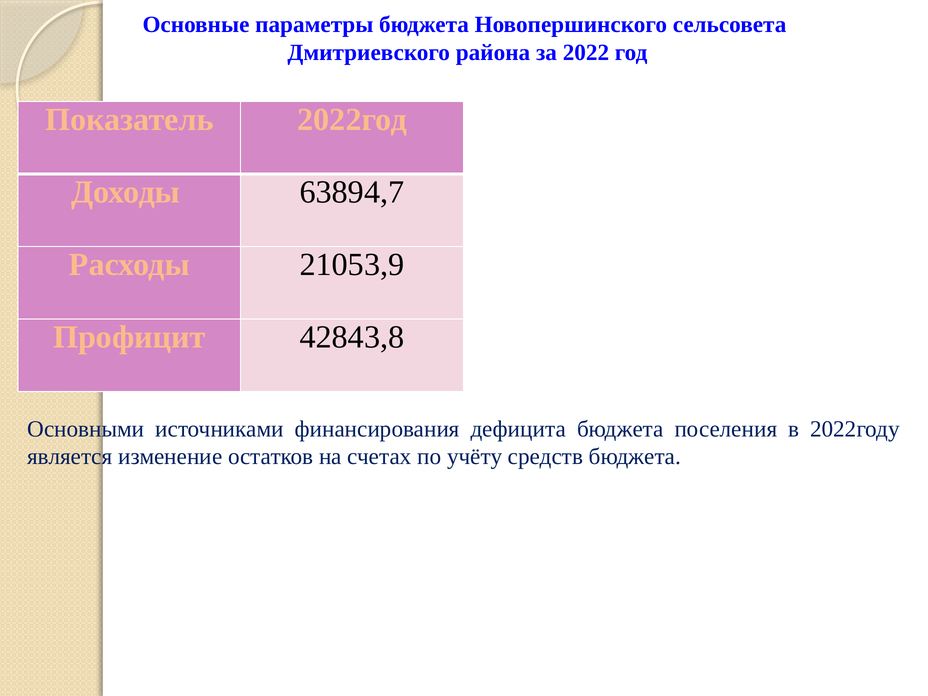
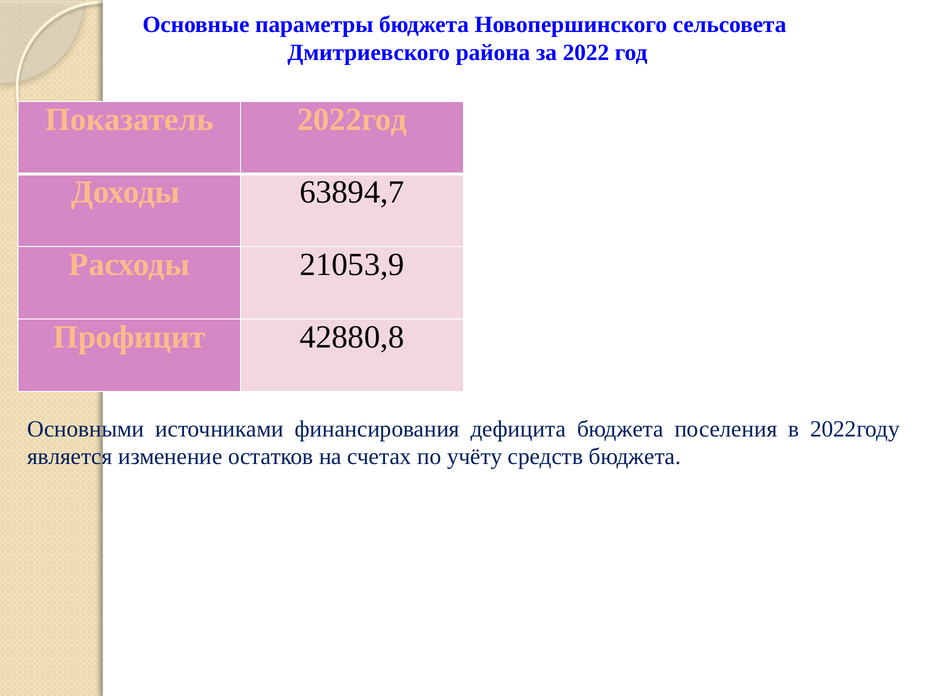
42843,8: 42843,8 -> 42880,8
